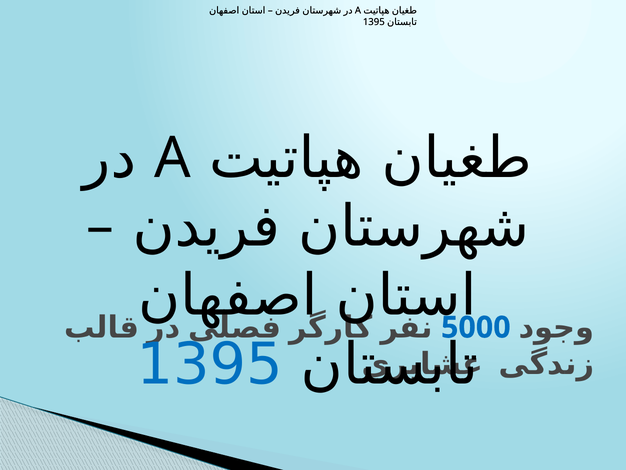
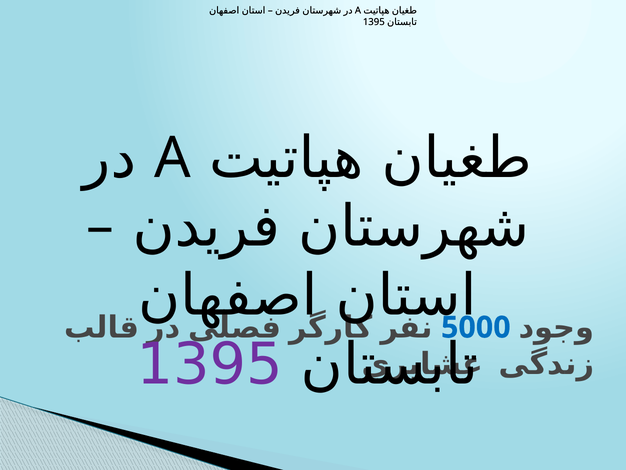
1395 at (210, 365) colour: blue -> purple
